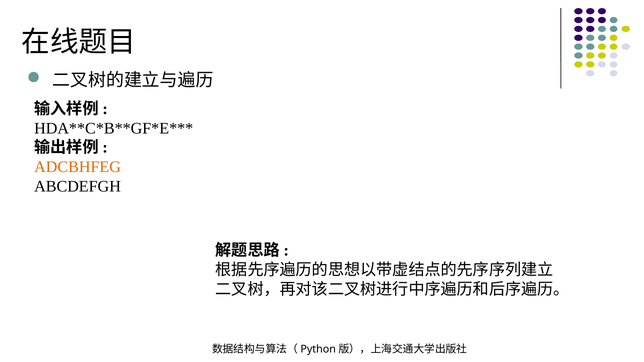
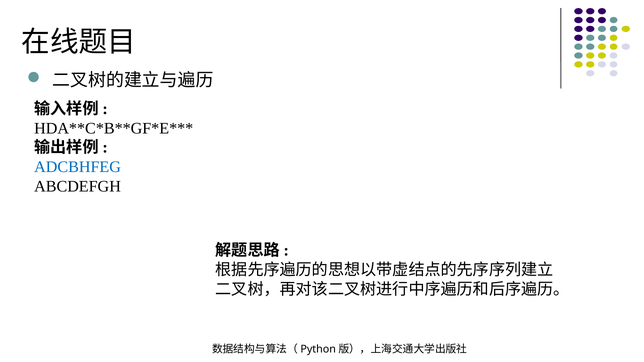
ADCBHFEG colour: orange -> blue
